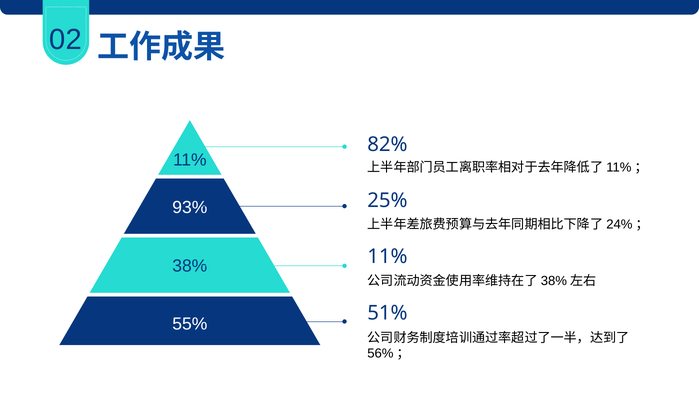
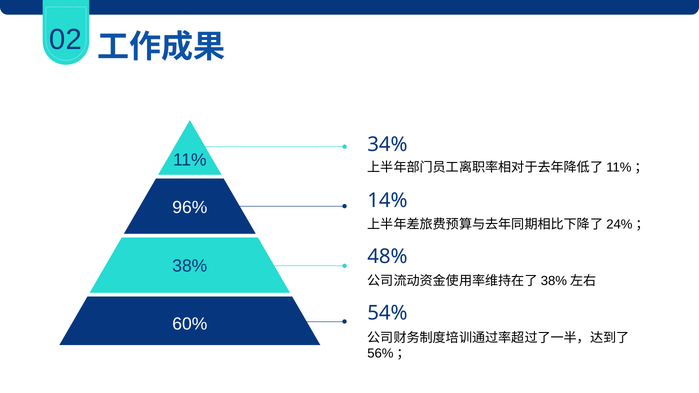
82%: 82% -> 34%
25%: 25% -> 14%
93%: 93% -> 96%
11% at (387, 257): 11% -> 48%
51%: 51% -> 54%
55%: 55% -> 60%
